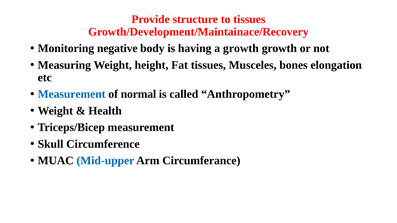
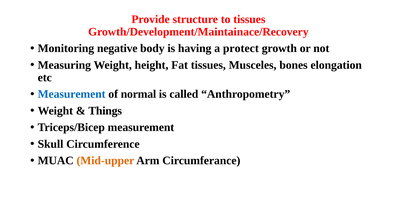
a growth: growth -> protect
Health: Health -> Things
Mid-upper colour: blue -> orange
